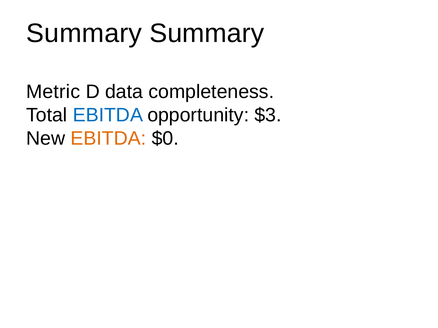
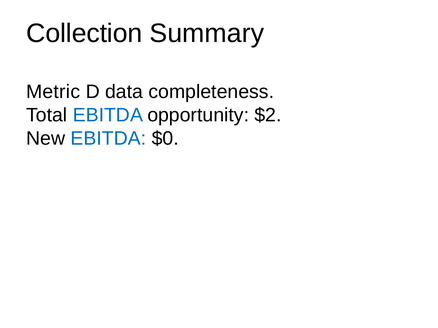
Summary at (84, 33): Summary -> Collection
$3: $3 -> $2
EBITDA at (108, 139) colour: orange -> blue
